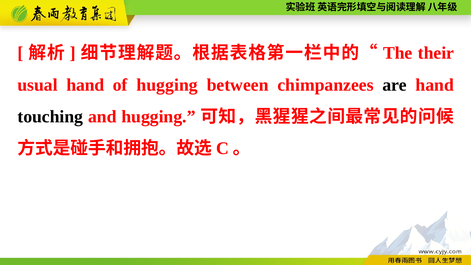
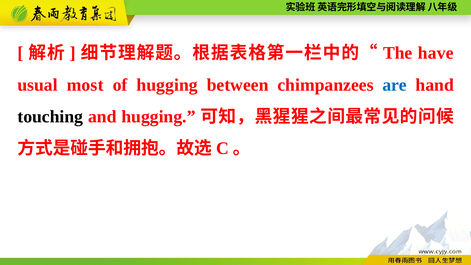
their: their -> have
usual hand: hand -> most
are colour: black -> blue
